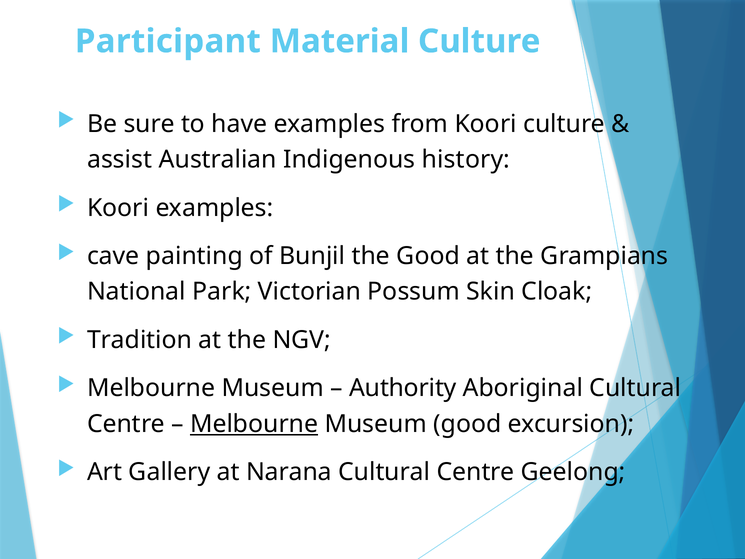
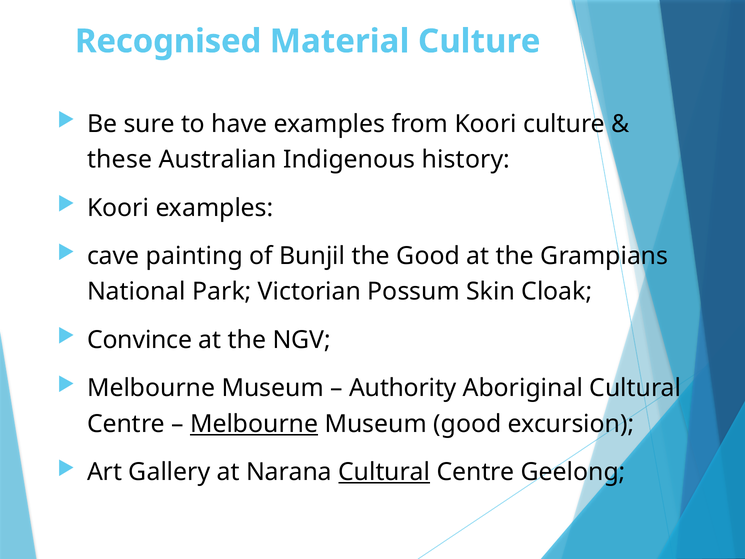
Participant: Participant -> Recognised
assist: assist -> these
Tradition: Tradition -> Convince
Cultural at (384, 472) underline: none -> present
